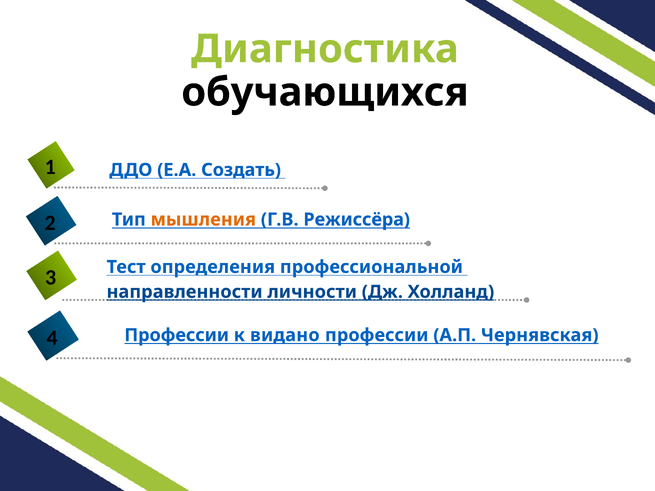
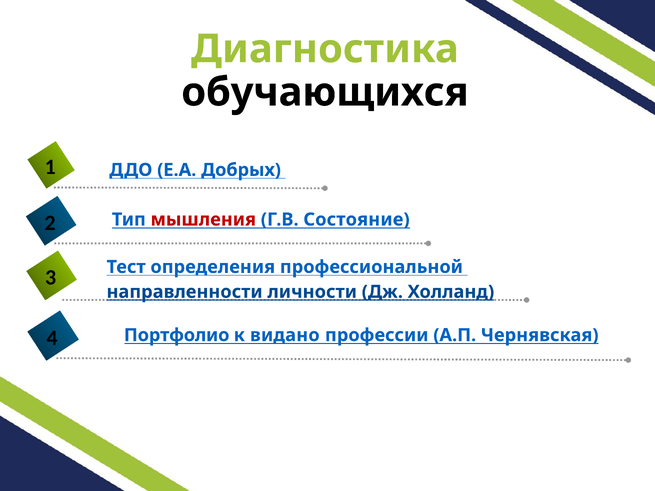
Создать: Создать -> Добрых
мышления colour: orange -> red
Режиссёра: Режиссёра -> Состояние
Профессии at (177, 335): Профессии -> Портфолио
